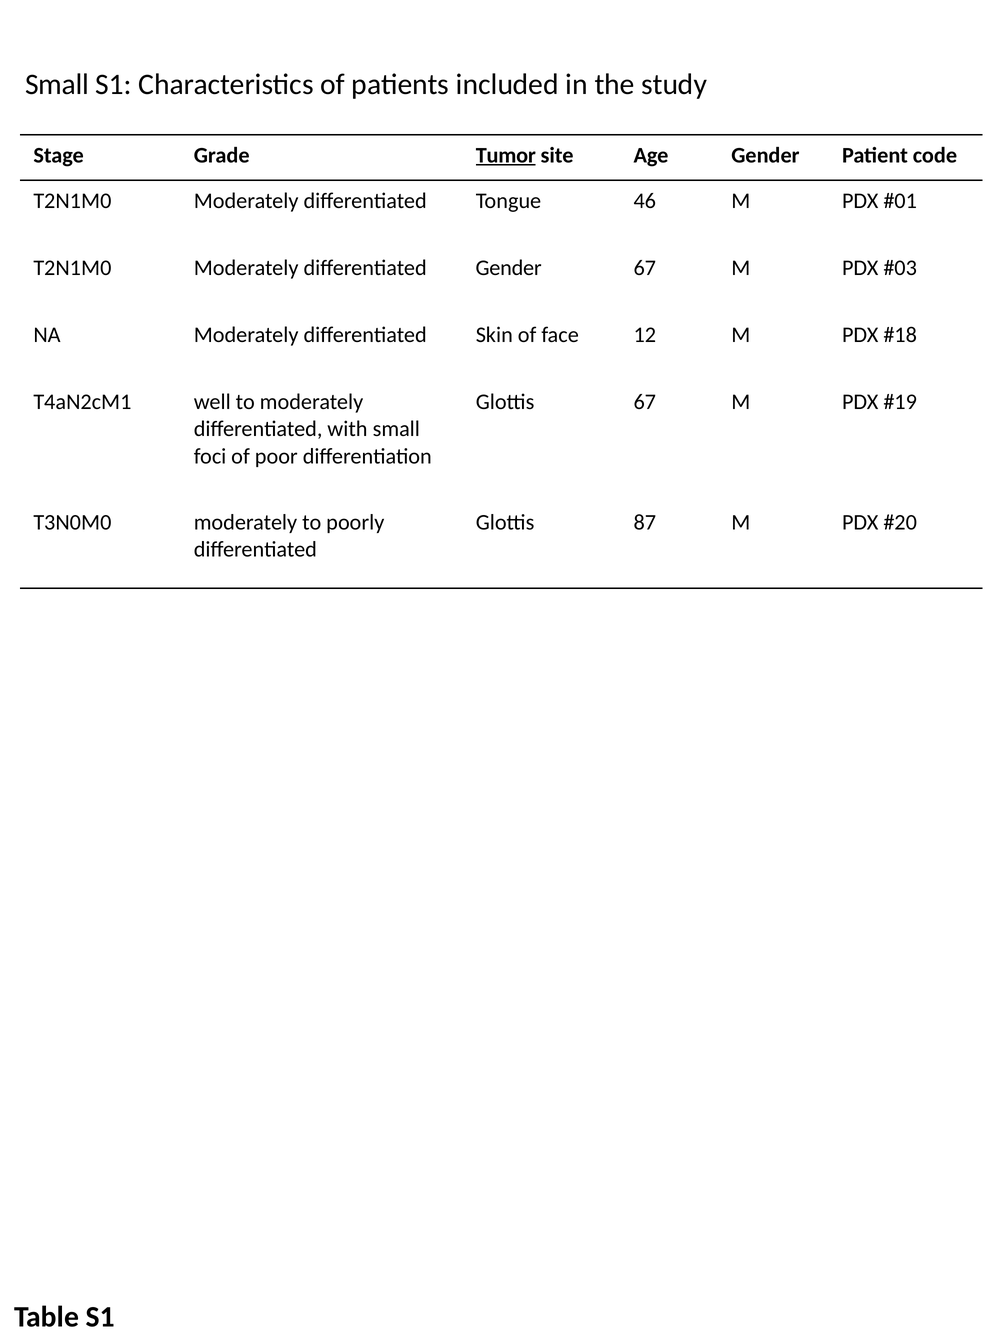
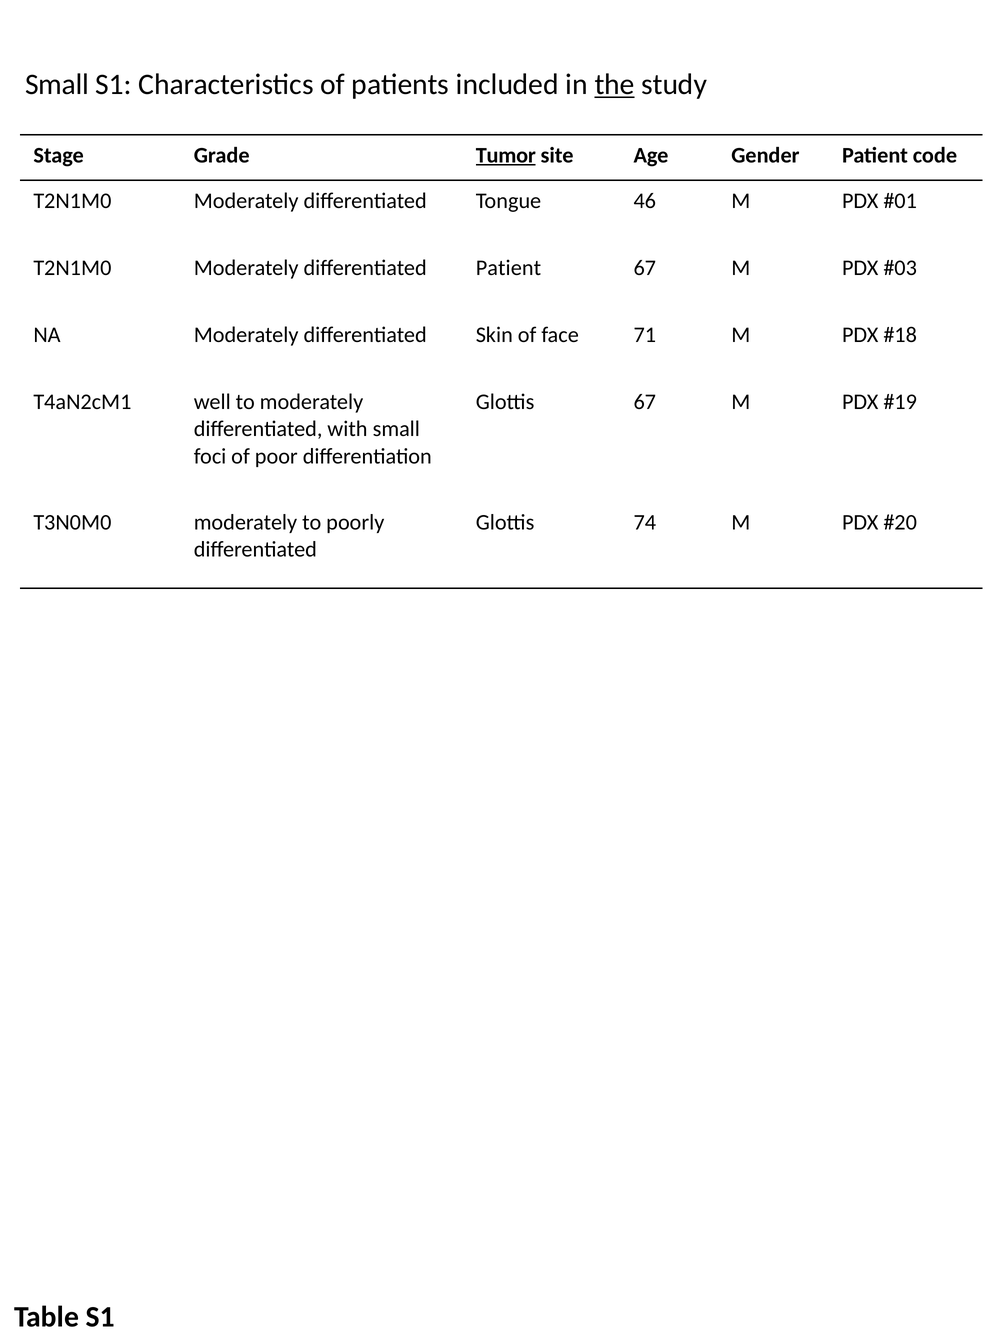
the underline: none -> present
differentiated Gender: Gender -> Patient
12: 12 -> 71
87: 87 -> 74
